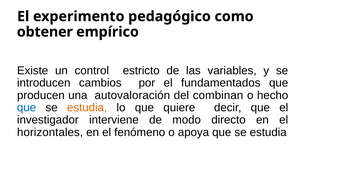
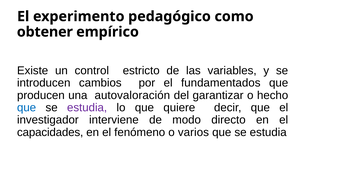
combinan: combinan -> garantizar
estudia at (87, 108) colour: orange -> purple
horizontales: horizontales -> capacidades
apoya: apoya -> varios
